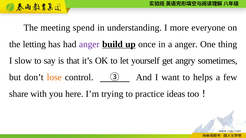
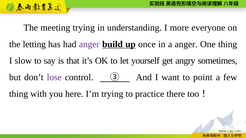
meeting spend: spend -> trying
lose colour: orange -> purple
helps: helps -> point
share at (19, 94): share -> thing
ideas: ideas -> there
